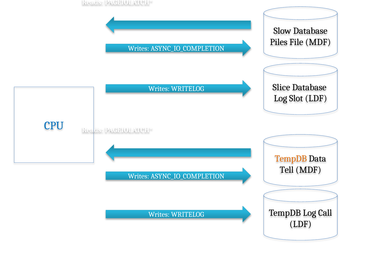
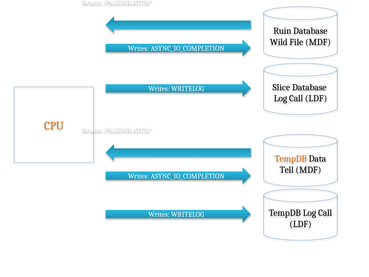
Slow: Slow -> Ruin
Piles: Piles -> Wild
Slot at (296, 98): Slot -> Call
CPU colour: blue -> orange
